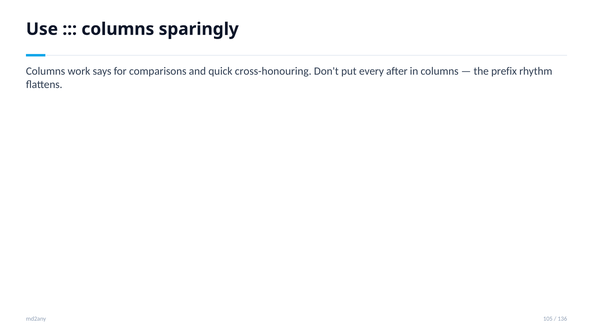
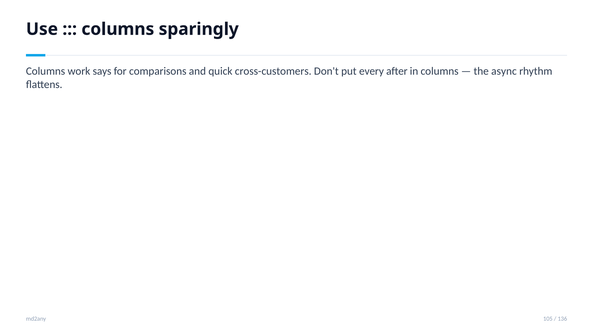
cross-honouring: cross-honouring -> cross-customers
prefix: prefix -> async
